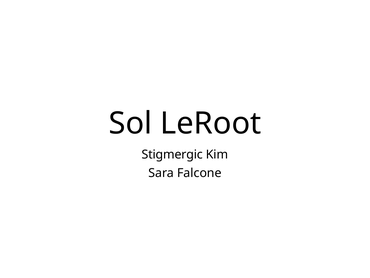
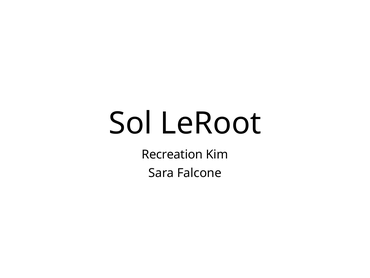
Stigmergic: Stigmergic -> Recreation
